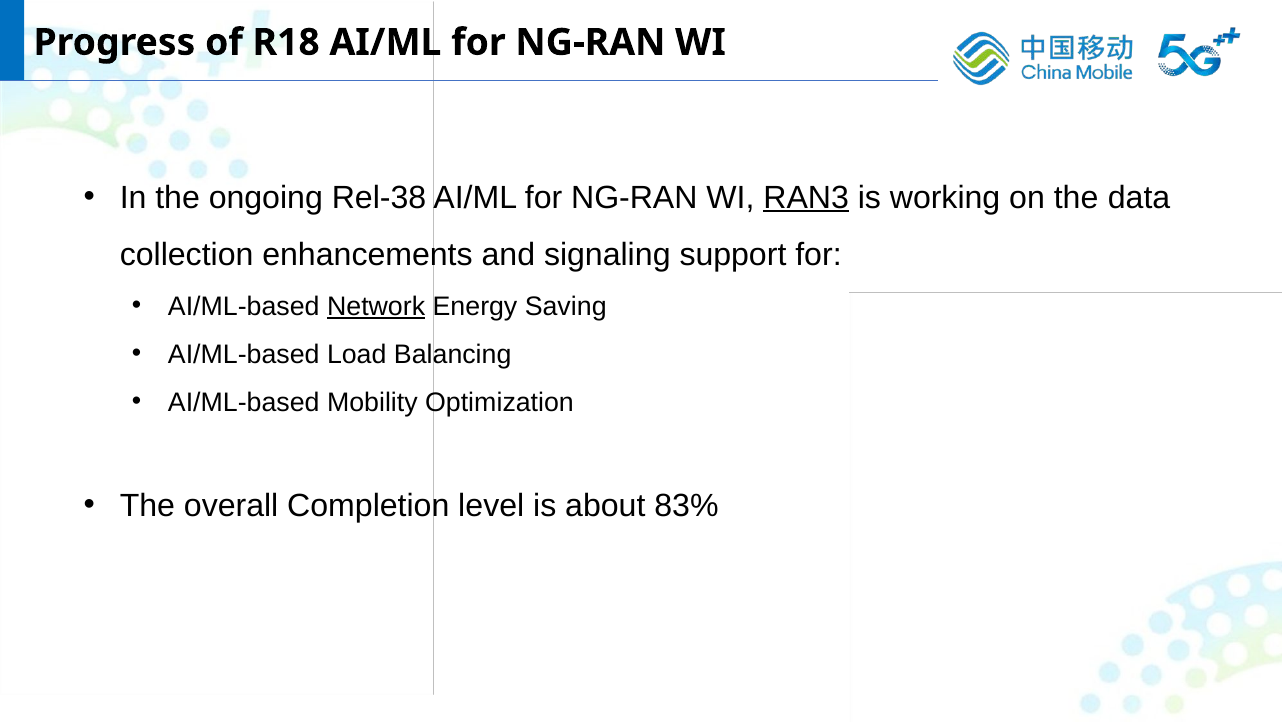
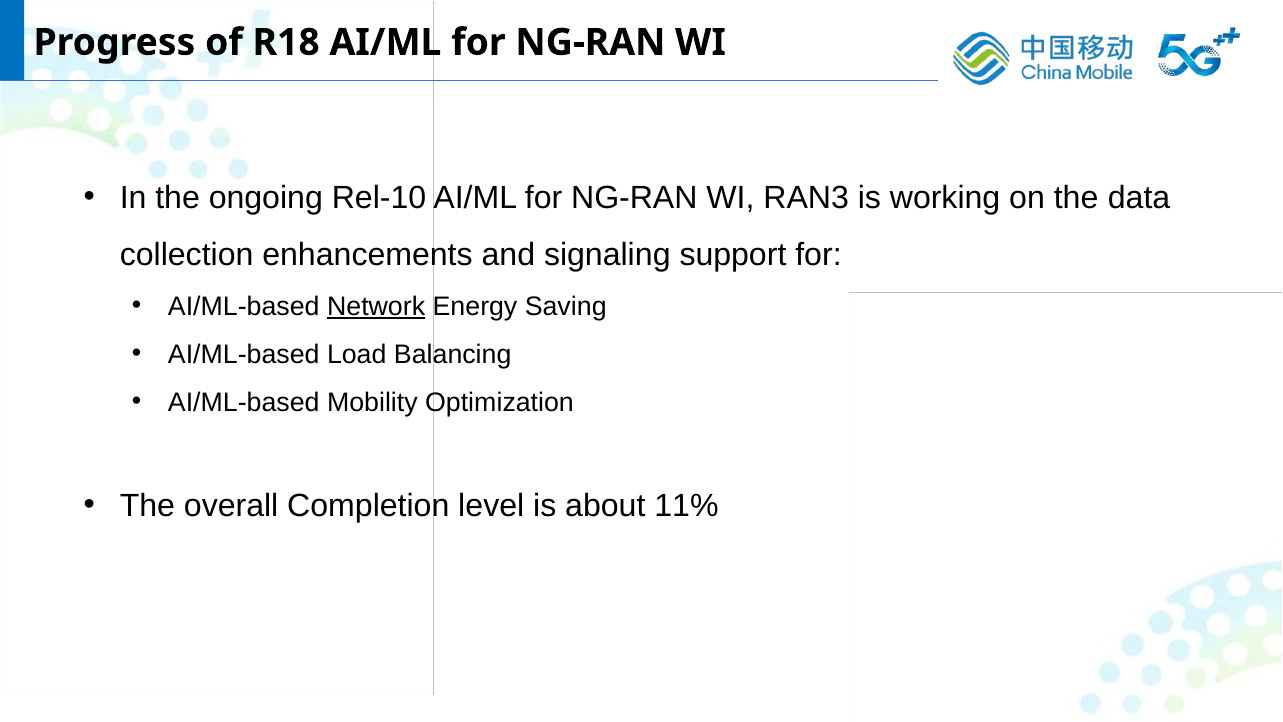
Rel-38: Rel-38 -> Rel-10
RAN3 underline: present -> none
83%: 83% -> 11%
